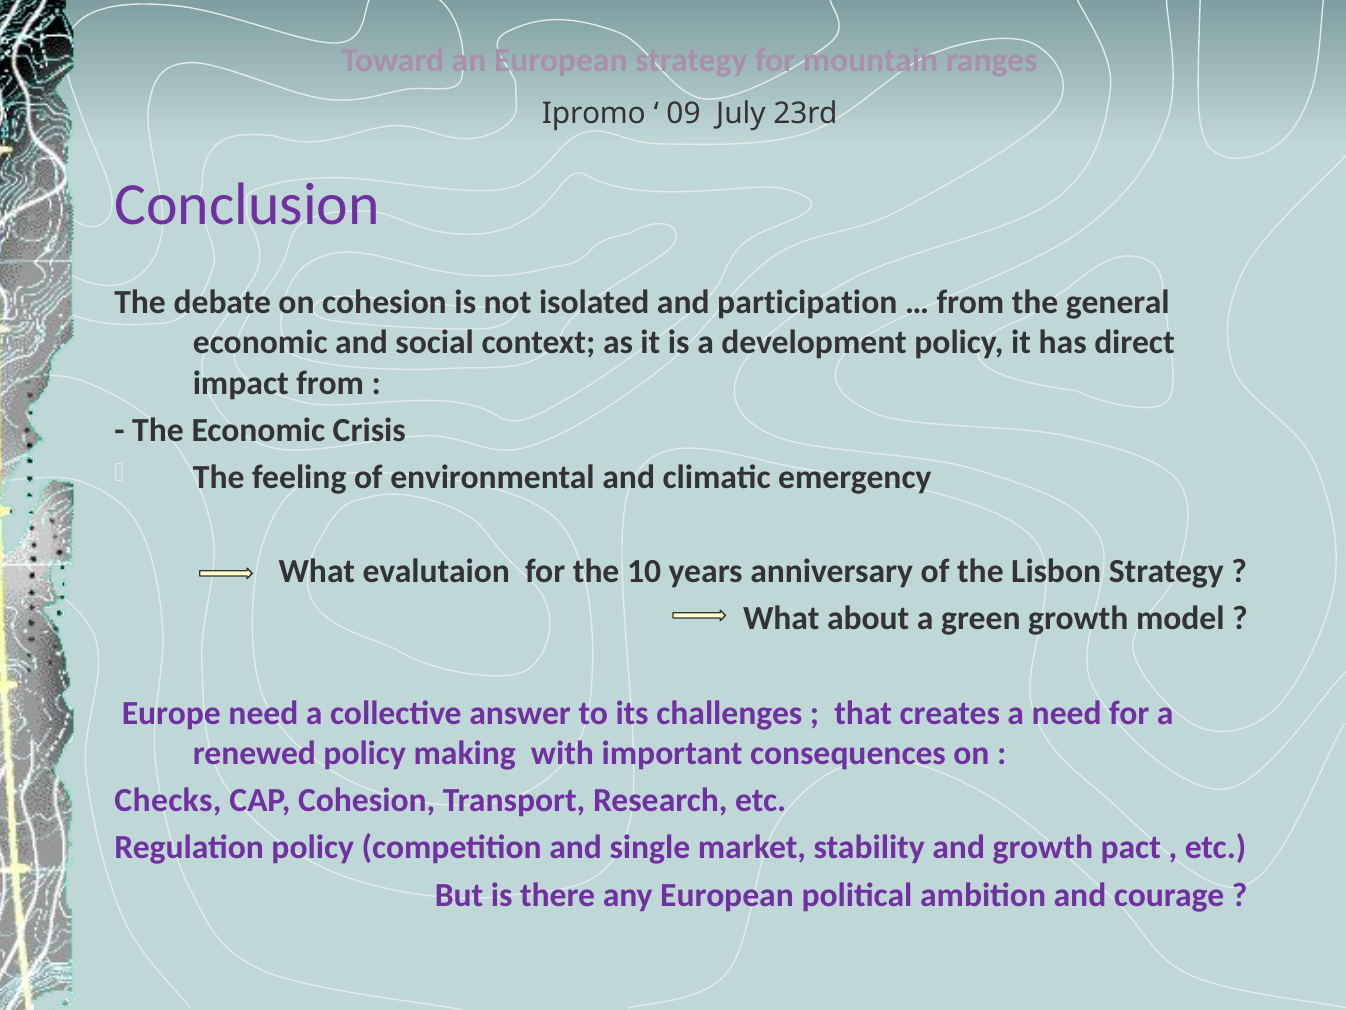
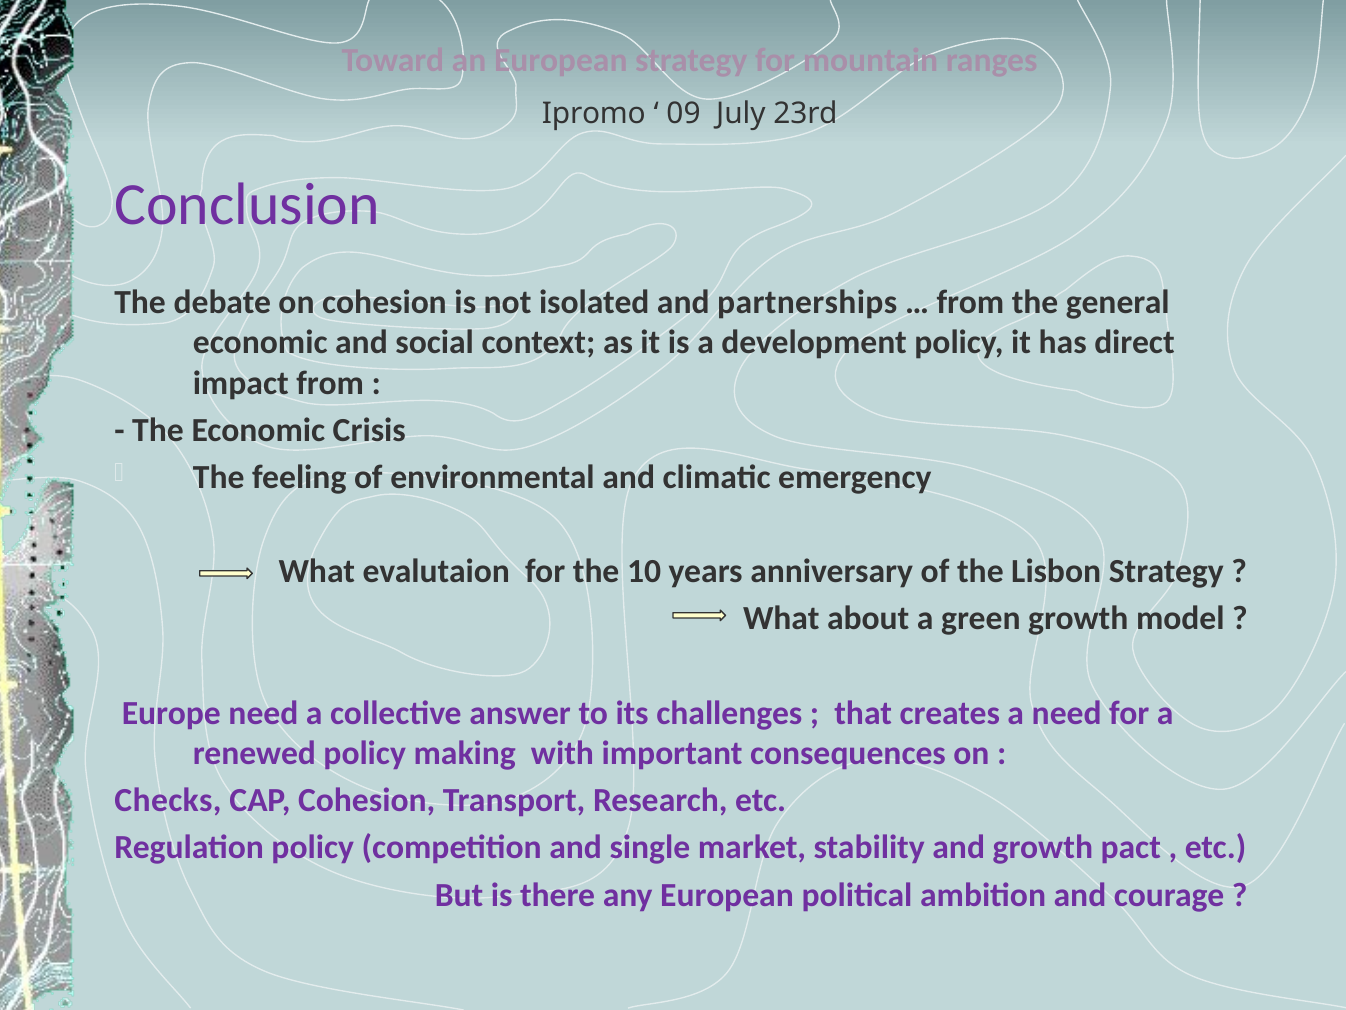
participation: participation -> partnerships
